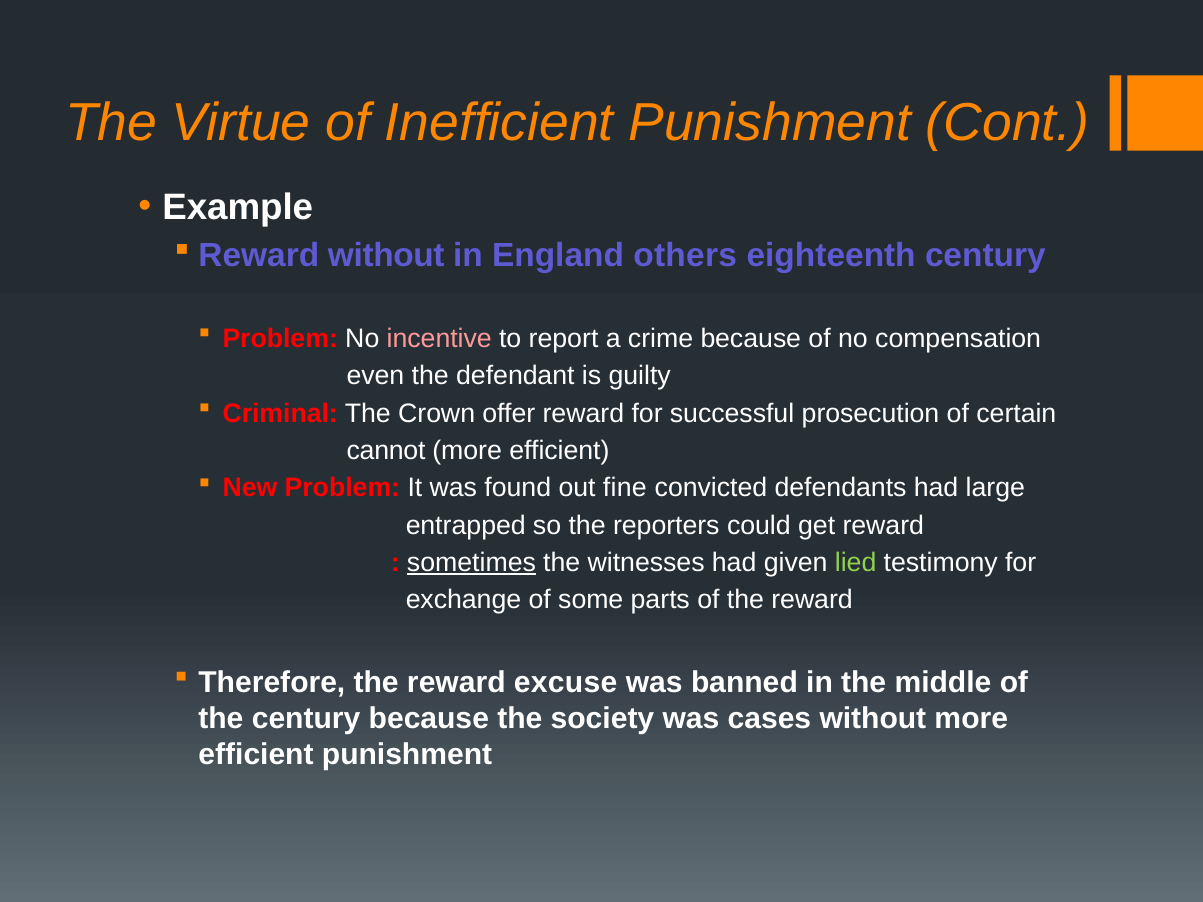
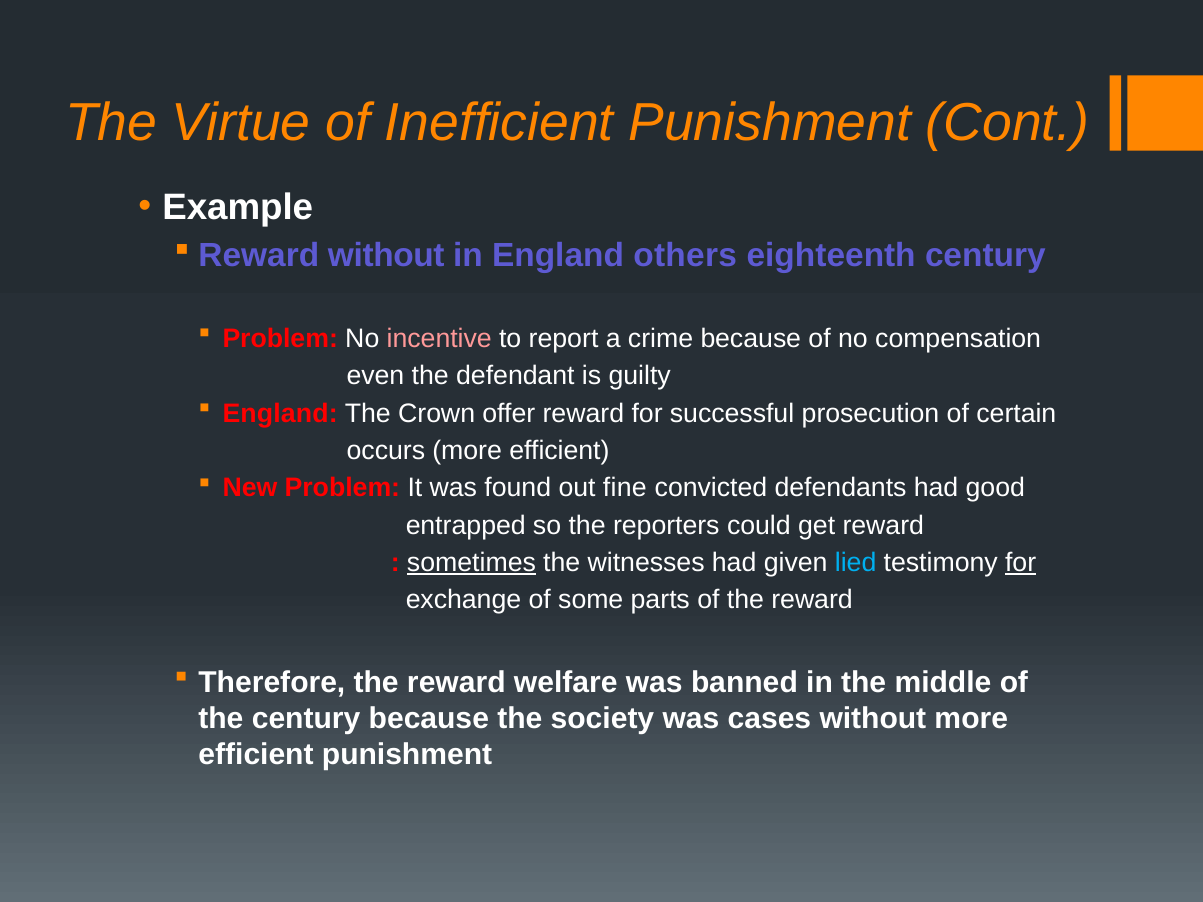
Criminal at (280, 413): Criminal -> England
cannot: cannot -> occurs
large: large -> good
lied colour: light green -> light blue
for at (1021, 563) underline: none -> present
excuse: excuse -> welfare
